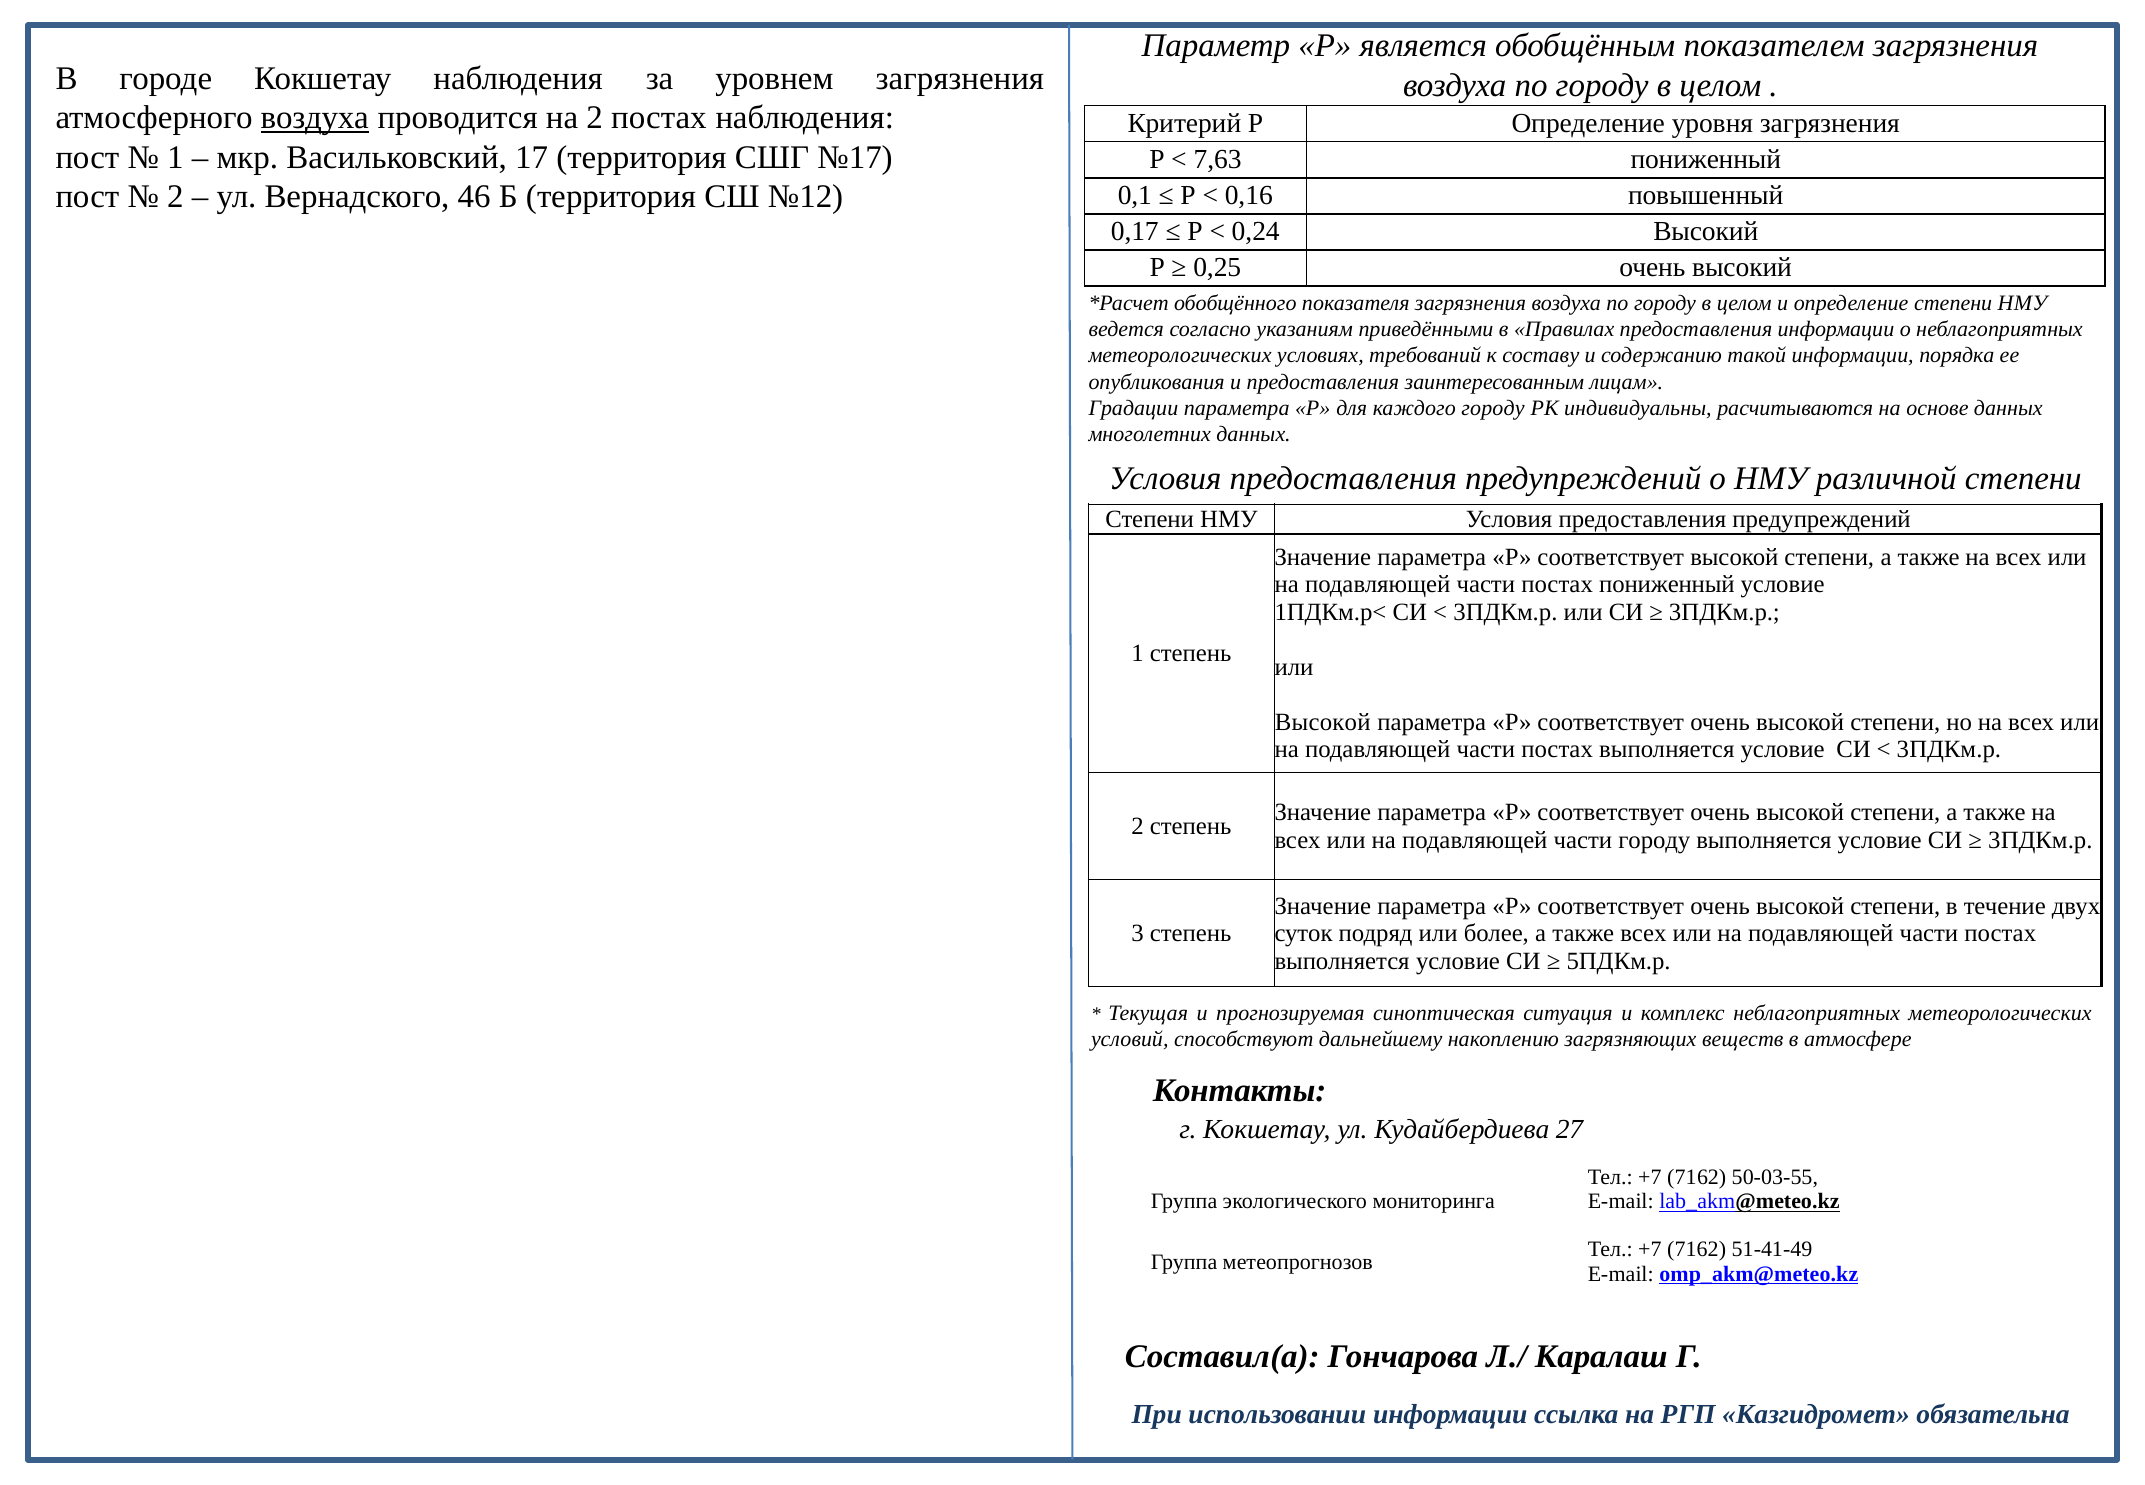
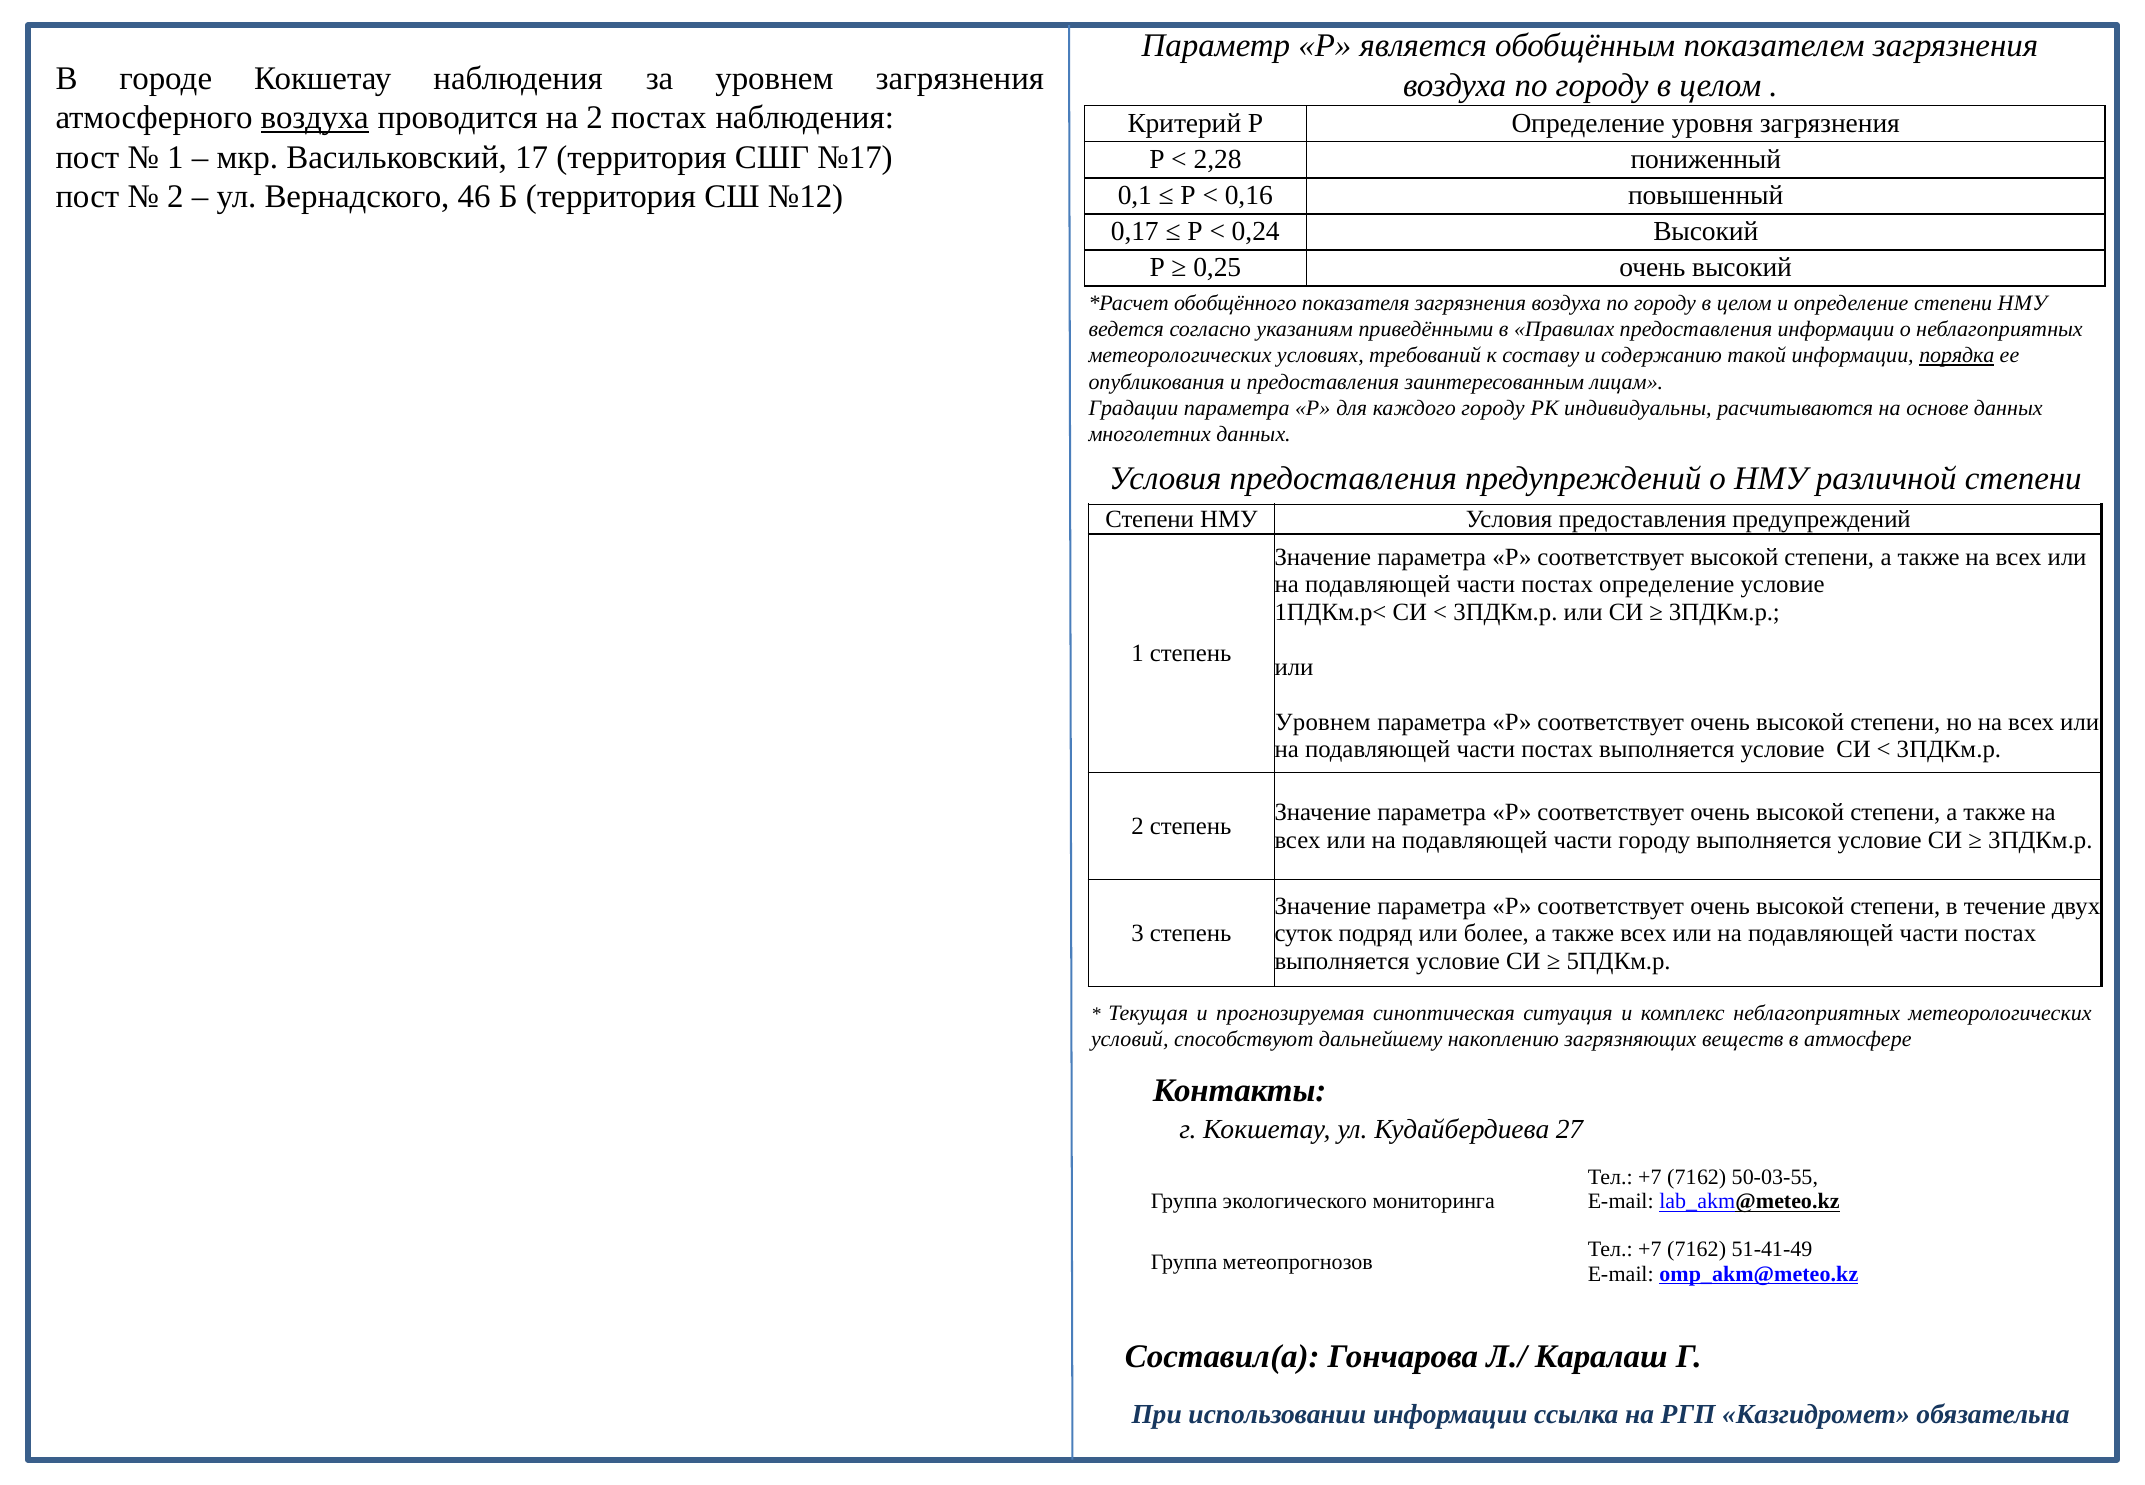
7,63: 7,63 -> 2,28
порядка underline: none -> present
постах пониженный: пониженный -> определение
Высокой at (1323, 722): Высокой -> Уровнем
